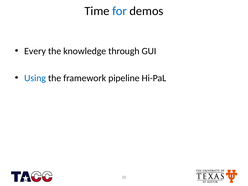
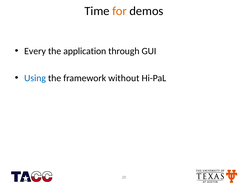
for colour: blue -> orange
knowledge: knowledge -> application
pipeline: pipeline -> without
